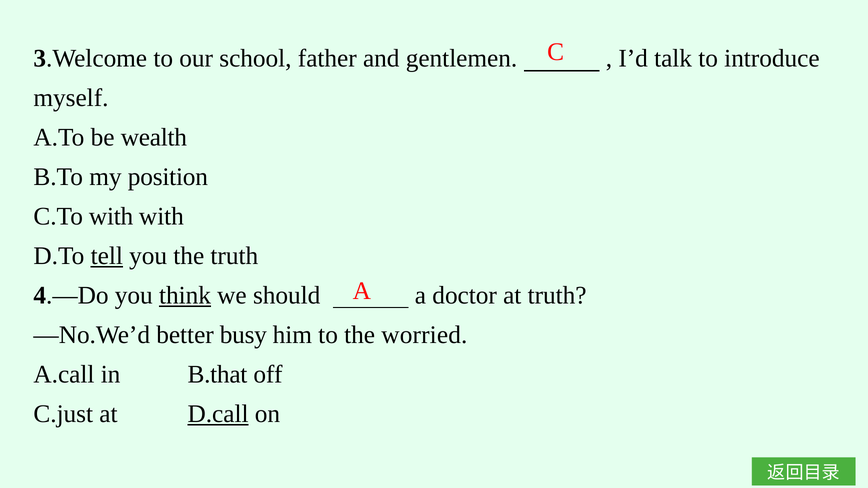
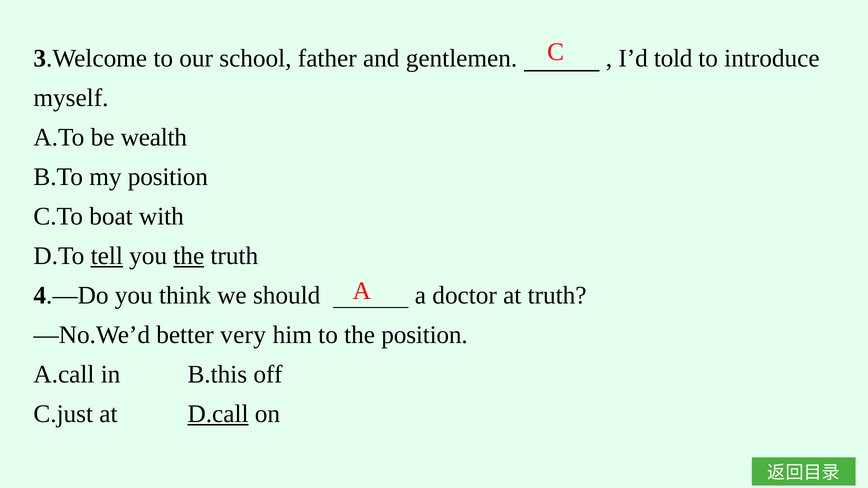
talk: talk -> told
C.To with: with -> boat
the at (189, 256) underline: none -> present
think underline: present -> none
busy: busy -> very
the worried: worried -> position
B.that: B.that -> B.this
